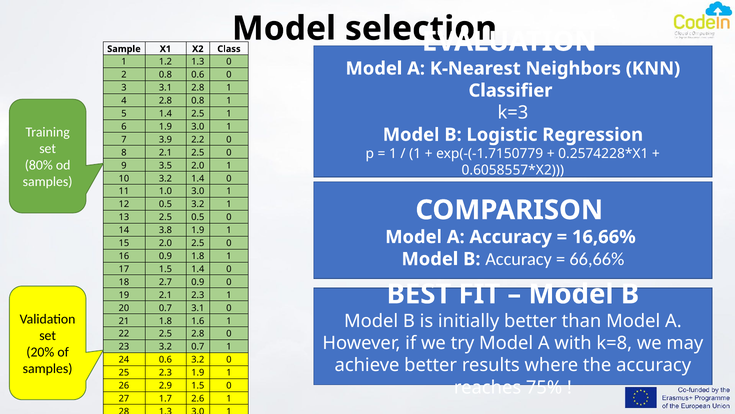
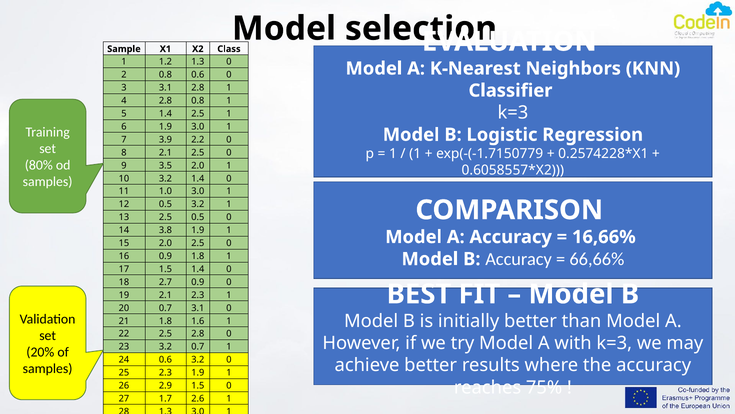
with k=8: k=8 -> k=3
